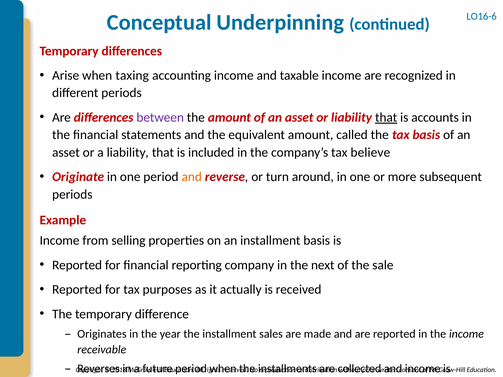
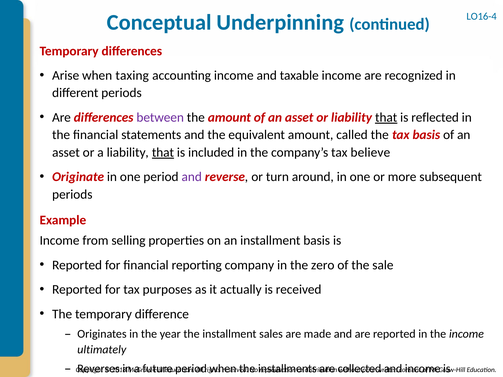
LO16-6: LO16-6 -> LO16-4
accounts: accounts -> reflected
that at (163, 153) underline: none -> present
and at (192, 177) colour: orange -> purple
next: next -> zero
receivable: receivable -> ultimately
